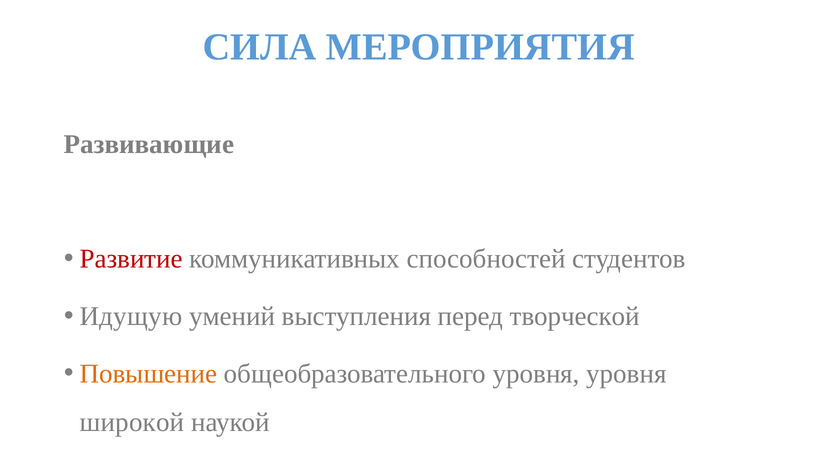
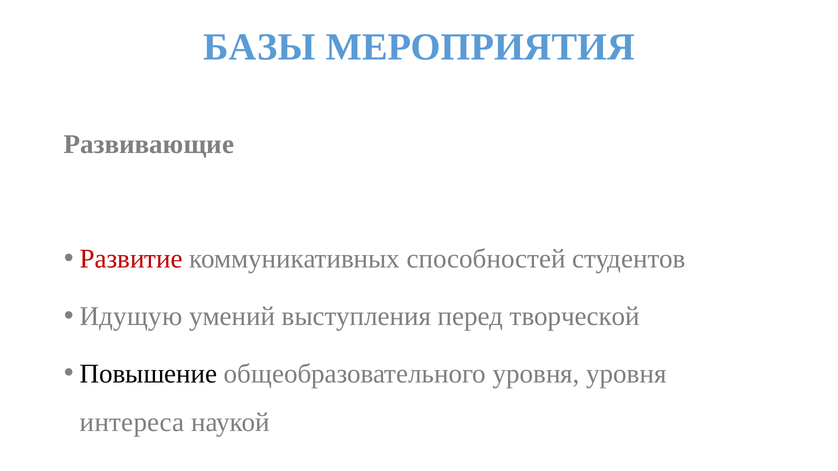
СИЛА: СИЛА -> БАЗЫ
Повышение colour: orange -> black
широкой: широкой -> интереса
